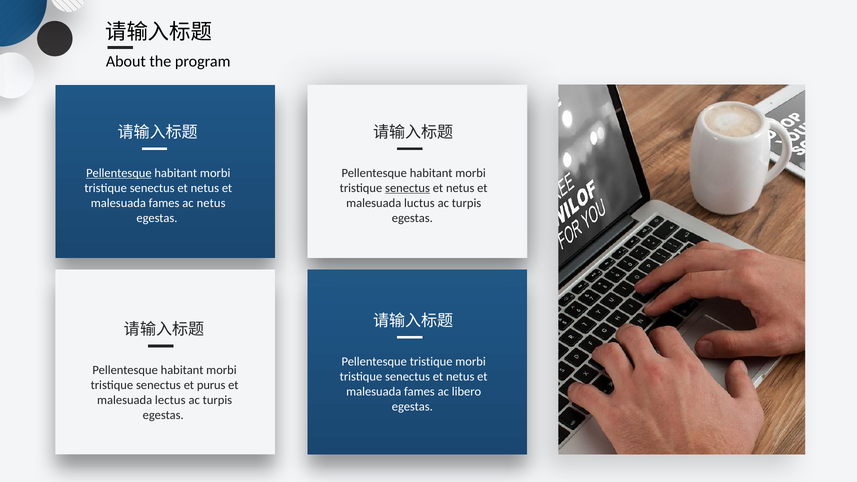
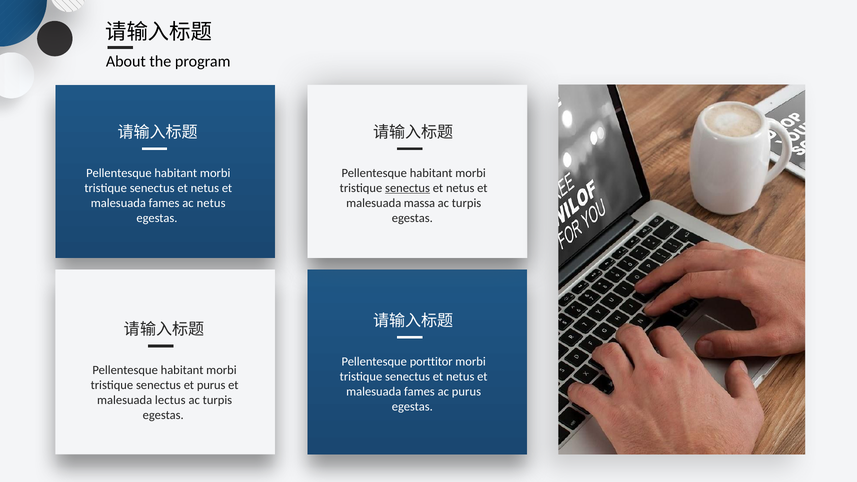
Pellentesque at (119, 173) underline: present -> none
luctus: luctus -> massa
Pellentesque tristique: tristique -> porttitor
ac libero: libero -> purus
